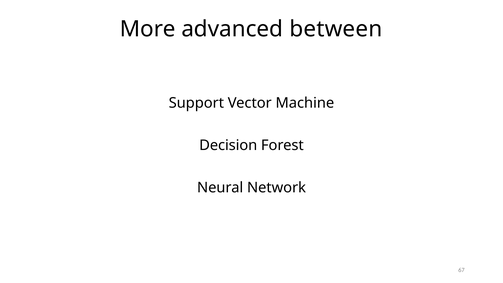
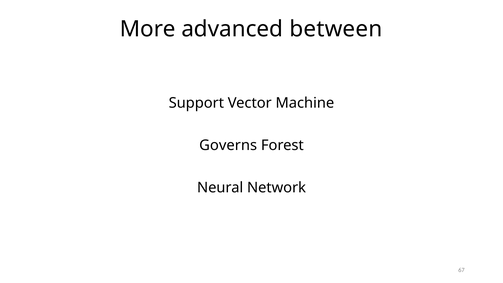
Decision: Decision -> Governs
